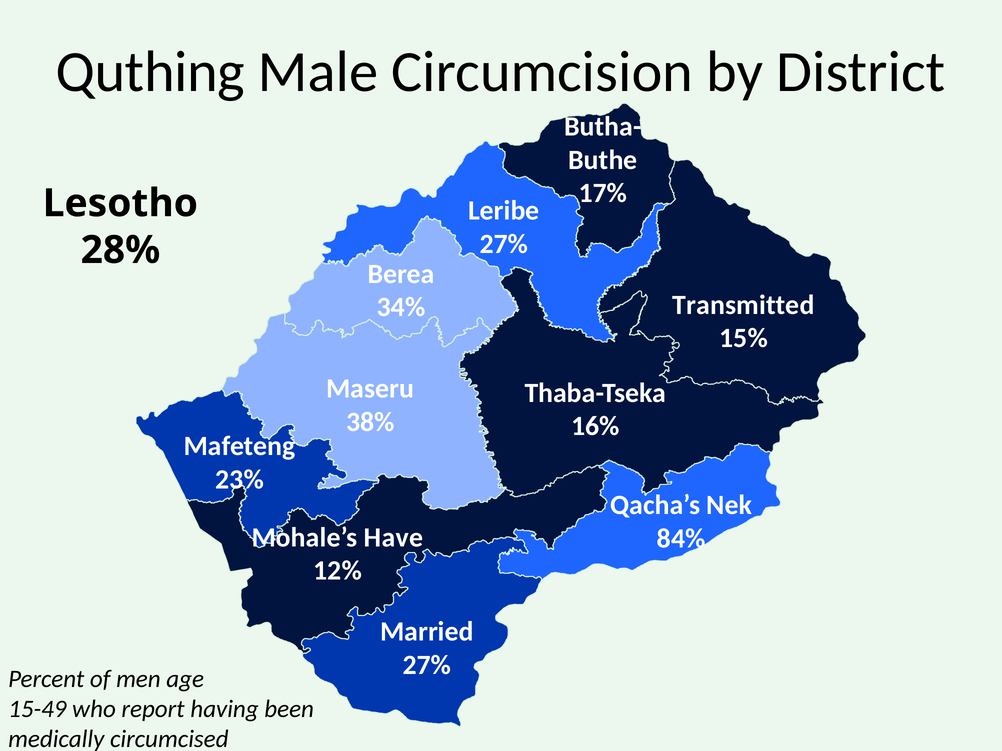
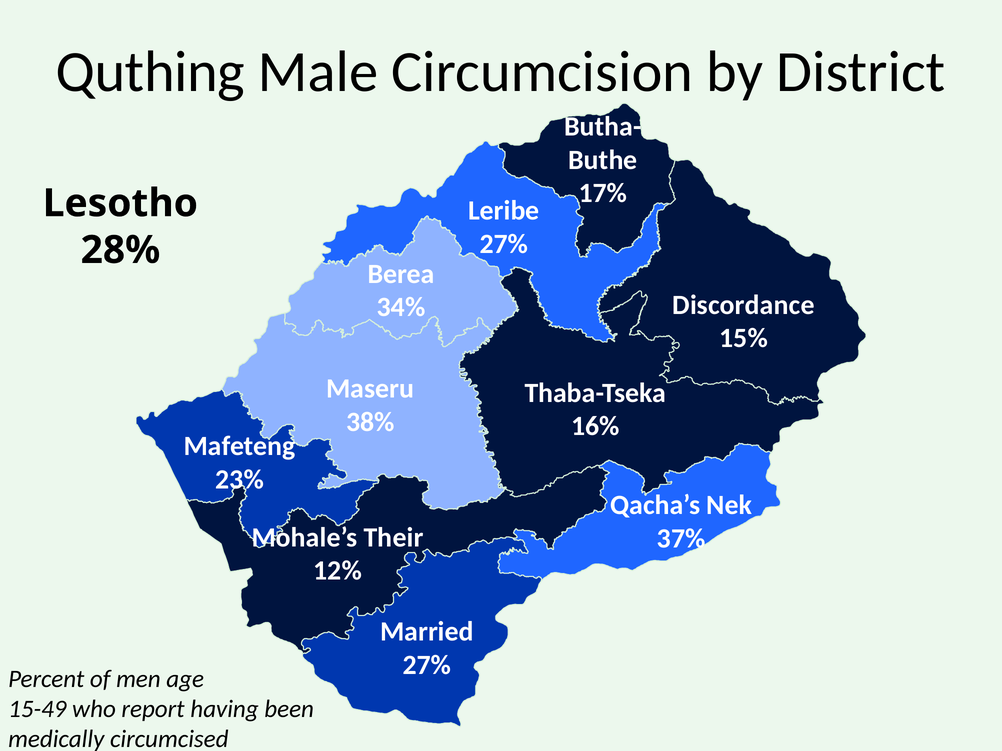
Transmitted: Transmitted -> Discordance
Have: Have -> Their
84%: 84% -> 37%
